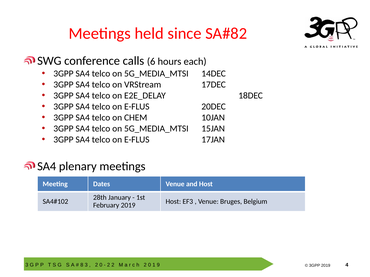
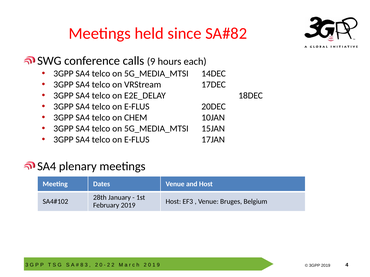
calls 6: 6 -> 9
